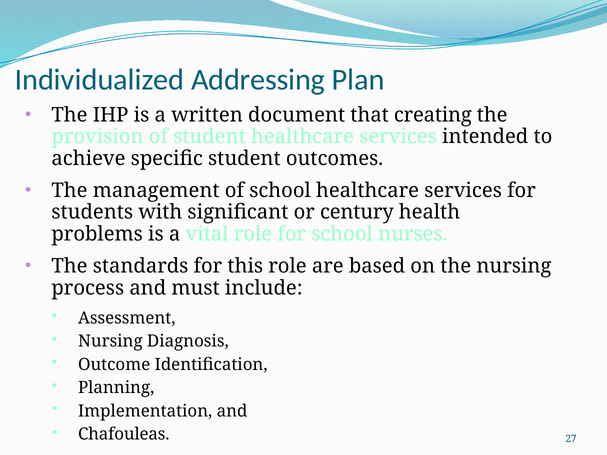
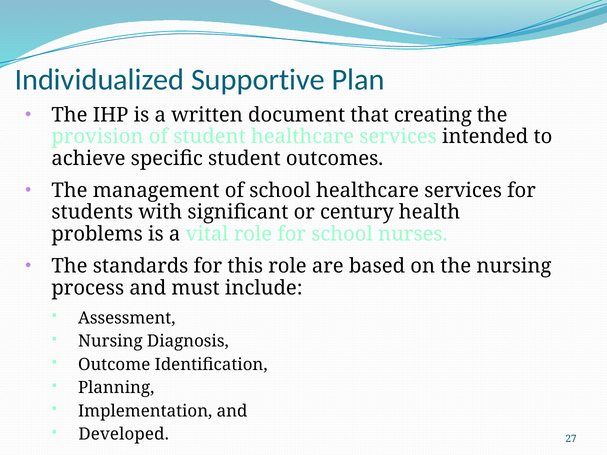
Addressing: Addressing -> Supportive
Chafouleas: Chafouleas -> Developed
